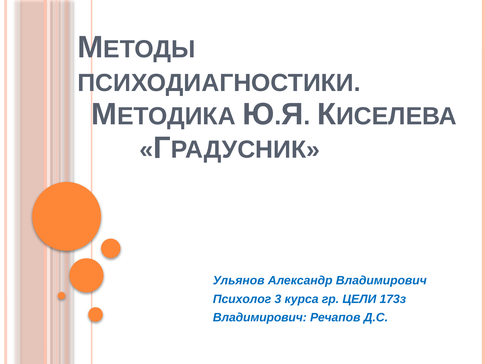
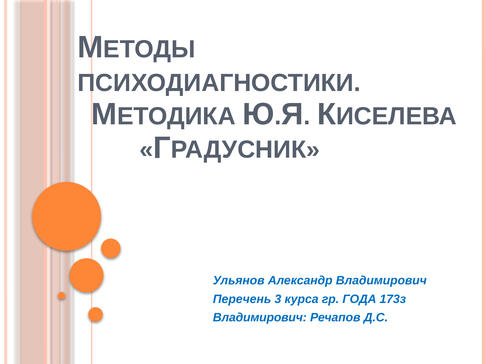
Психолог: Психолог -> Перечень
ЦЕЛИ: ЦЕЛИ -> ГОДА
